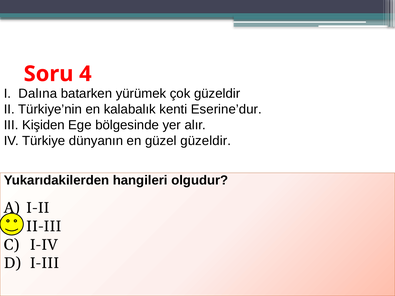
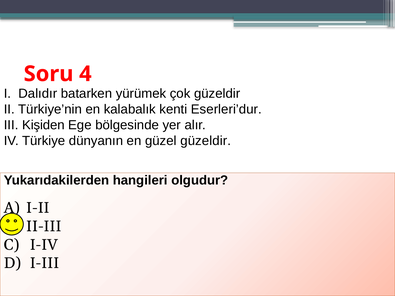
Dalına: Dalına -> Dalıdır
Eserine’dur: Eserine’dur -> Eserleri’dur
